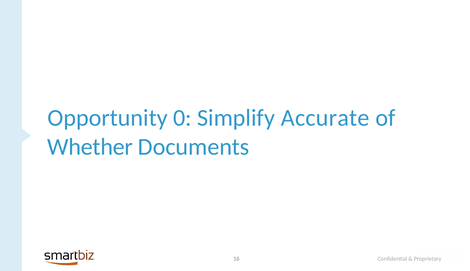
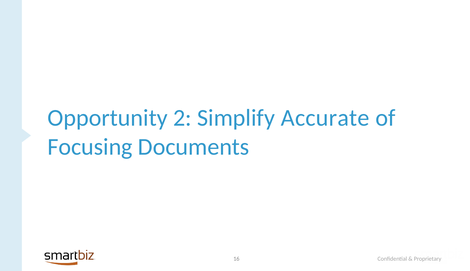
0: 0 -> 2
Whether: Whether -> Focusing
